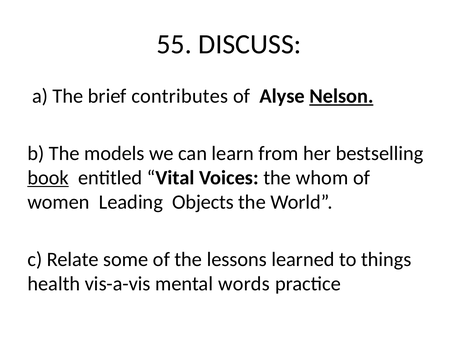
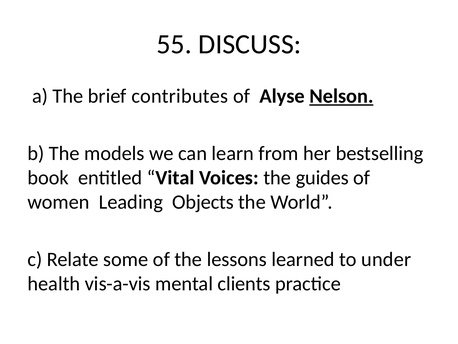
book underline: present -> none
whom: whom -> guides
things: things -> under
words: words -> clients
